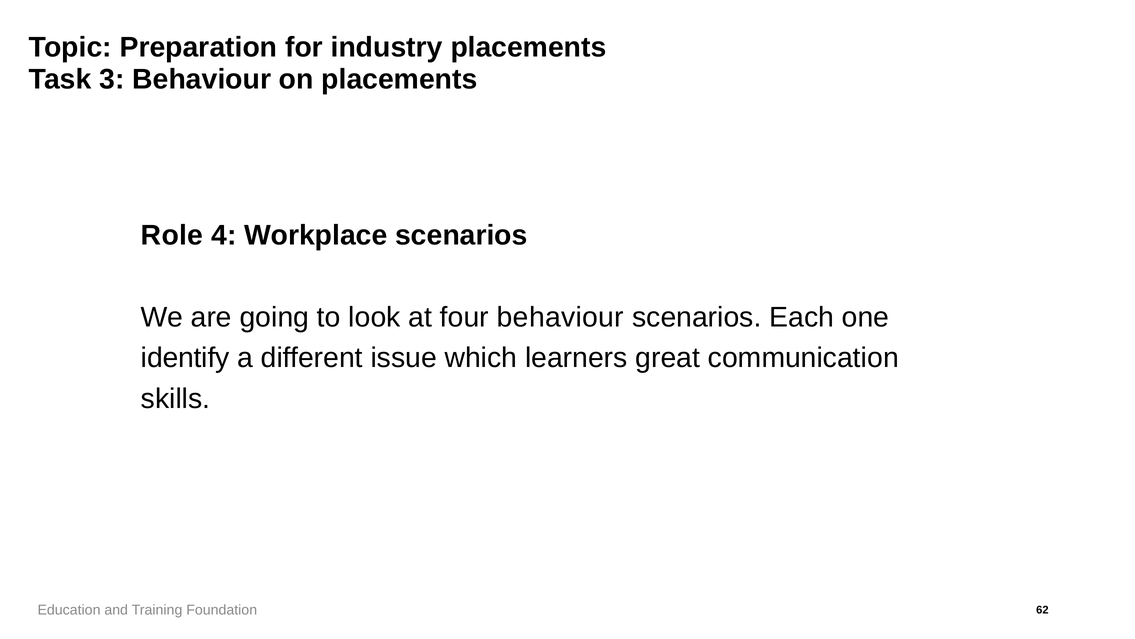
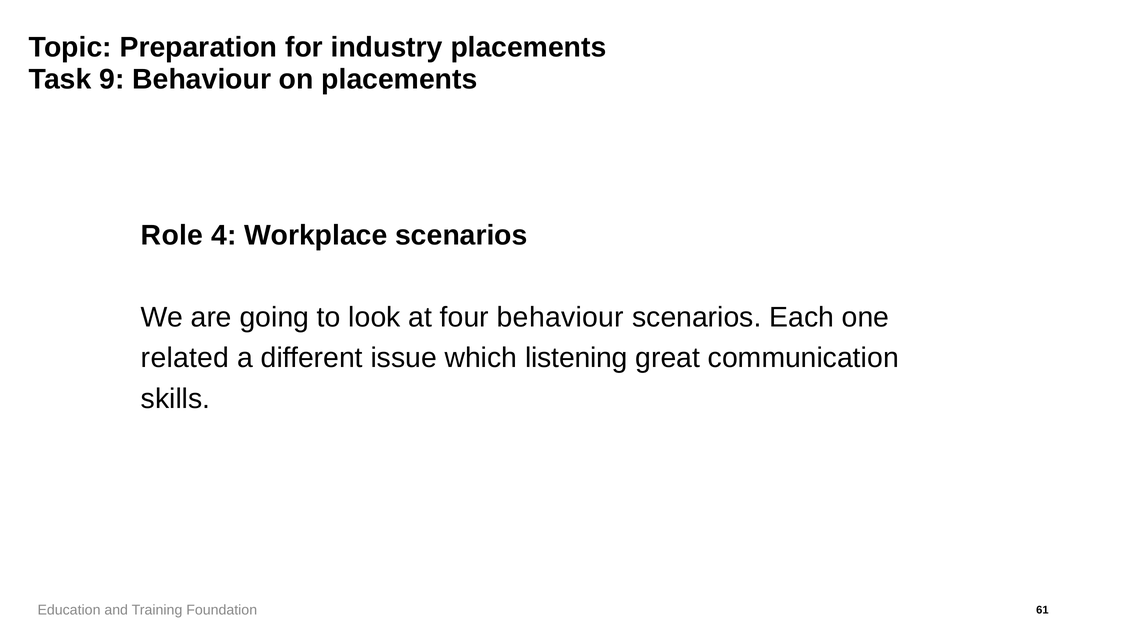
3: 3 -> 9
identify: identify -> related
learners: learners -> listening
62: 62 -> 61
